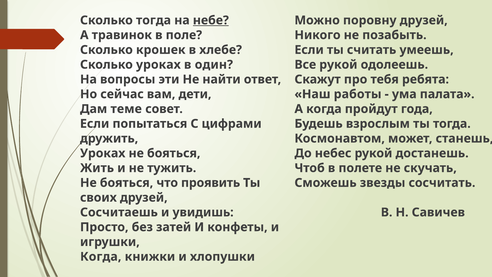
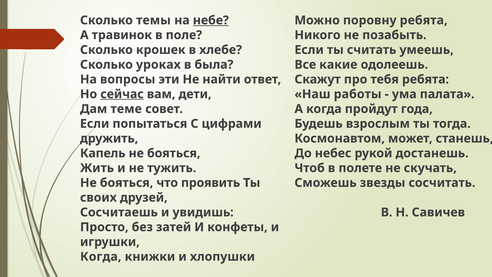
Сколько тогда: тогда -> темы
поровну друзей: друзей -> ребята
один: один -> была
Все рукой: рукой -> какие
сейчас underline: none -> present
Уроках at (103, 153): Уроках -> Капель
